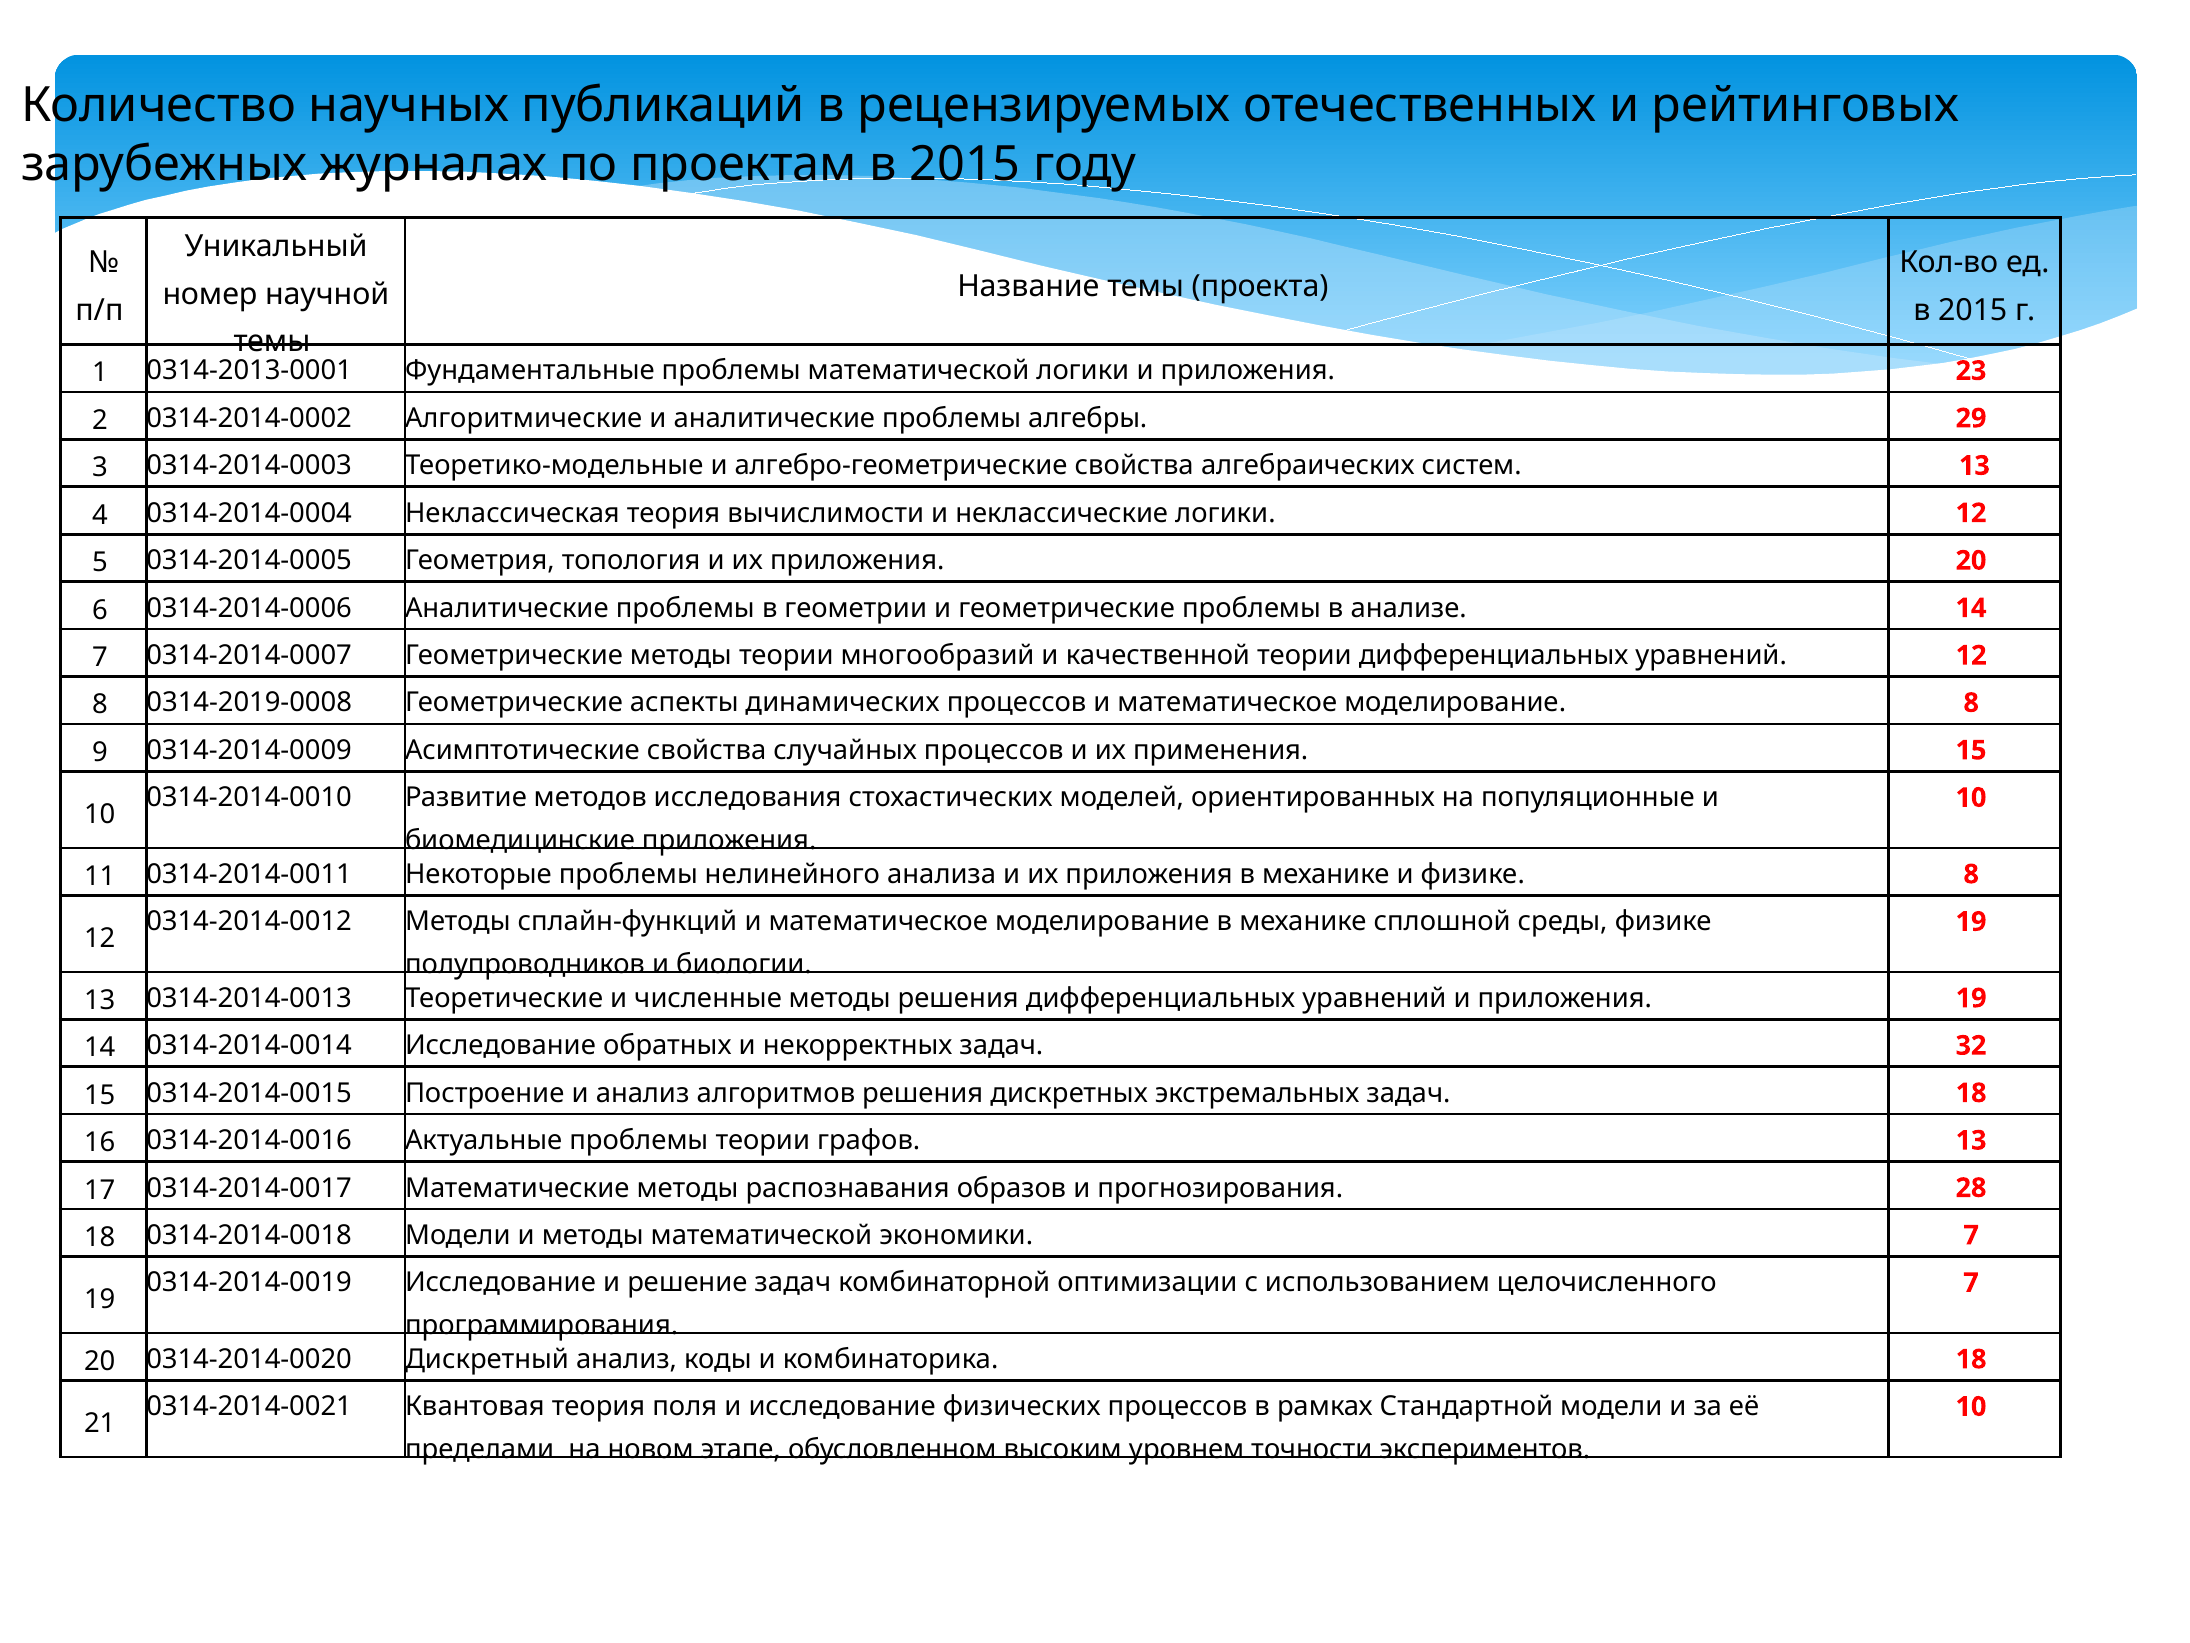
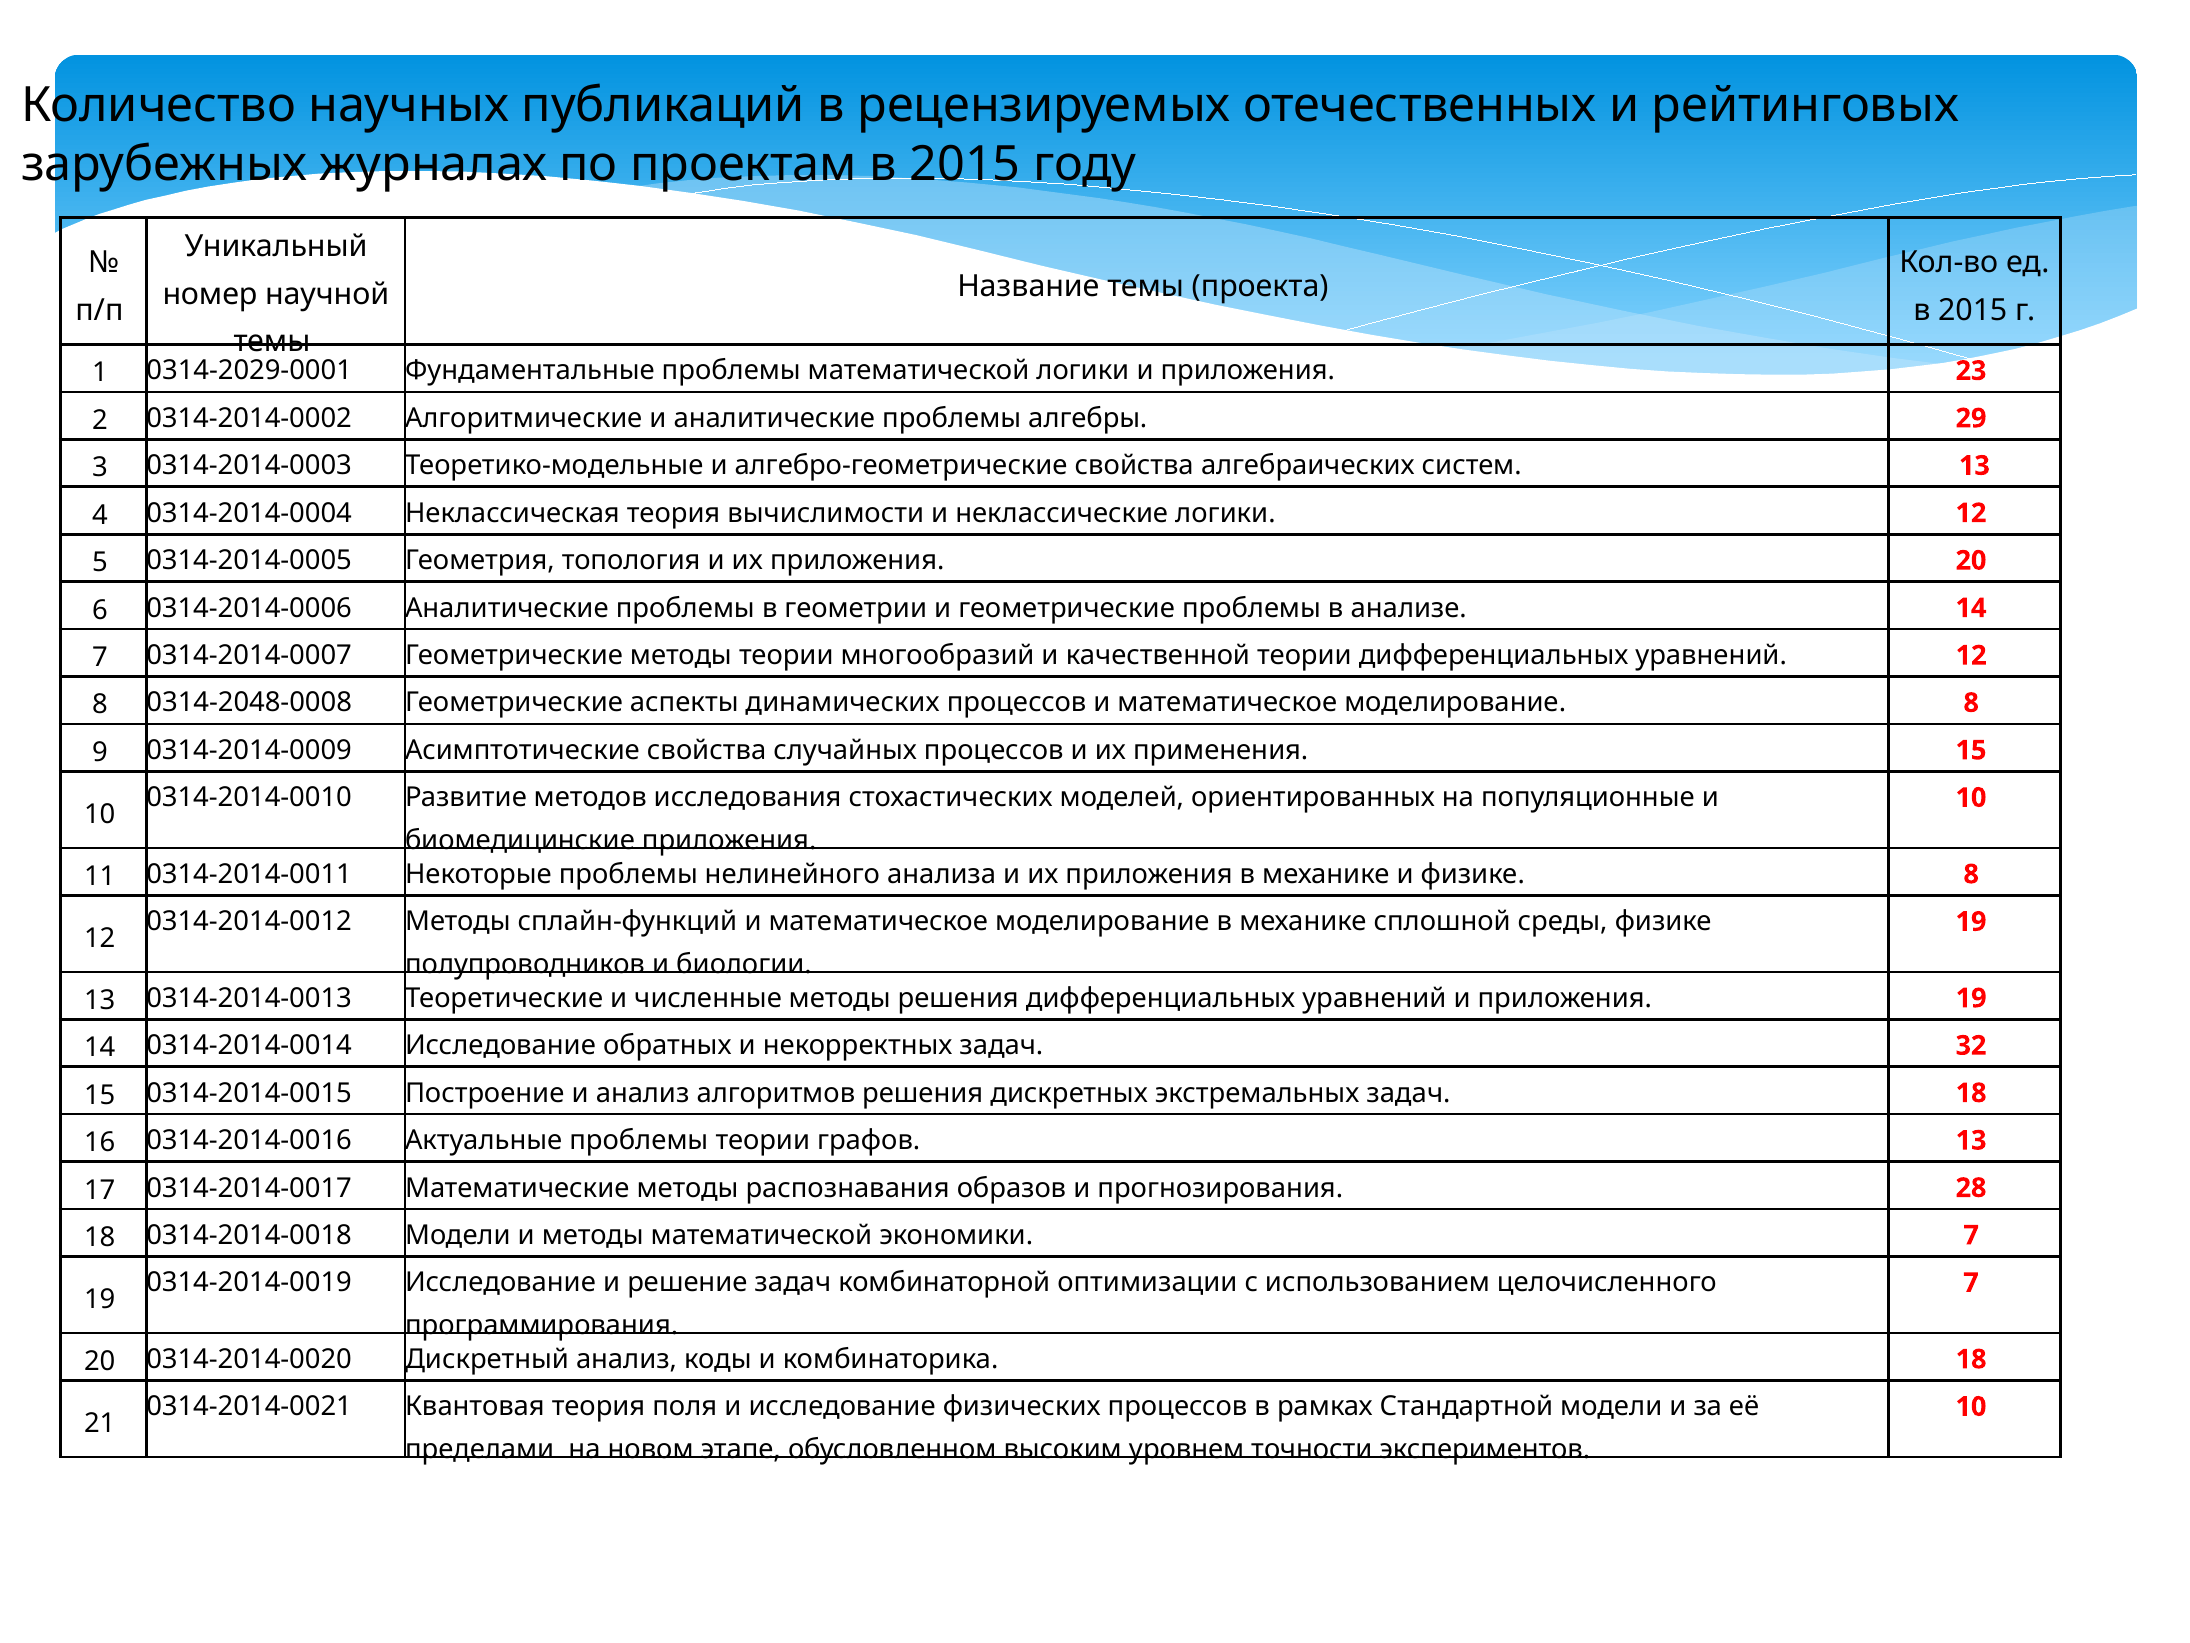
0314-2013-0001: 0314-2013-0001 -> 0314-2029-0001
0314-2019-0008: 0314-2019-0008 -> 0314-2048-0008
